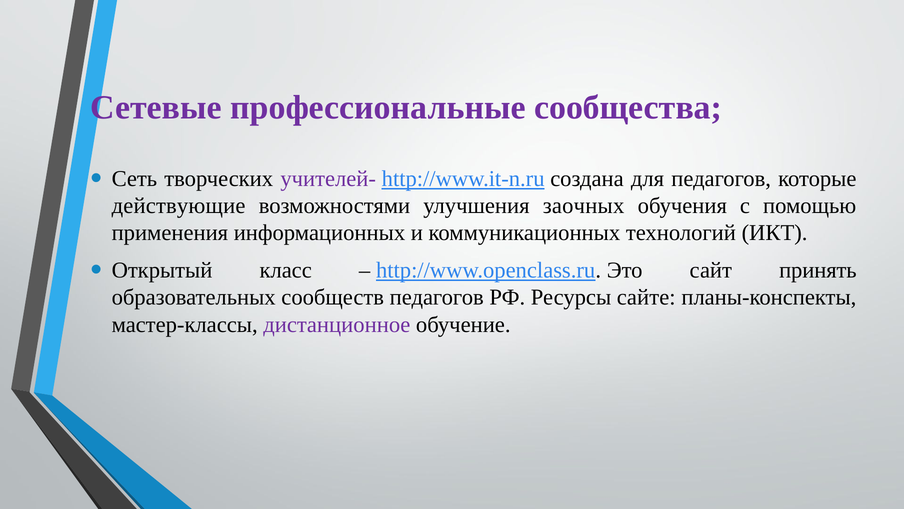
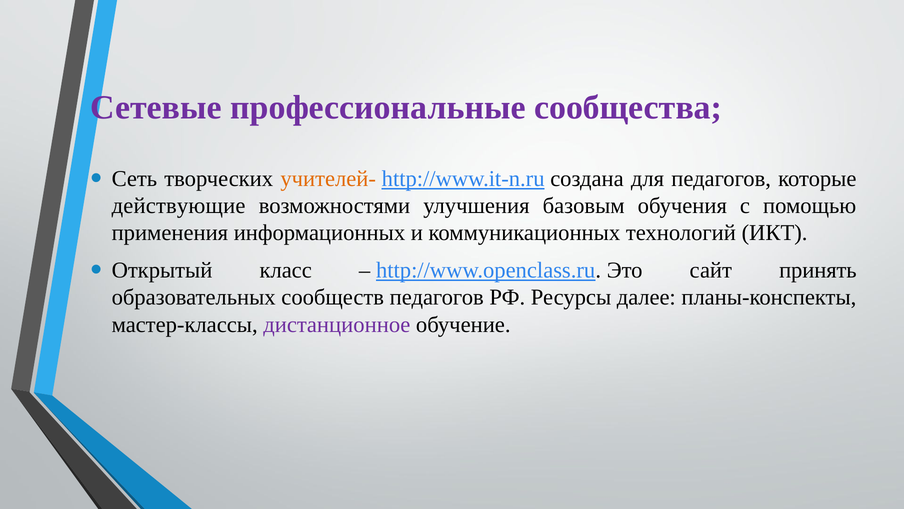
учителей- colour: purple -> orange
заочных: заочных -> базовым
сайте: сайте -> далее
